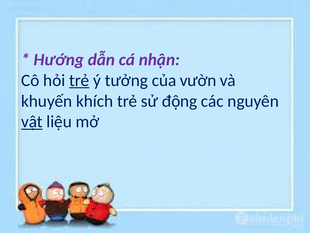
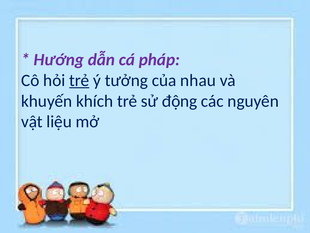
nhận: nhận -> pháp
vườn: vườn -> nhau
vật underline: present -> none
